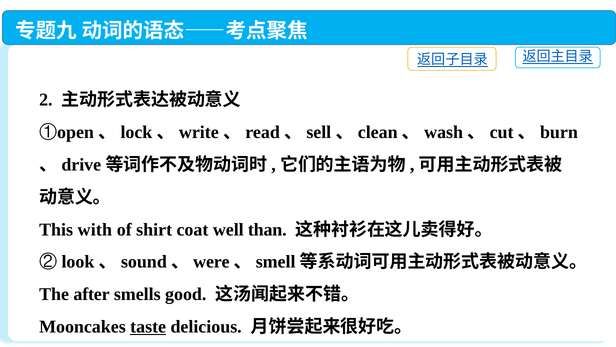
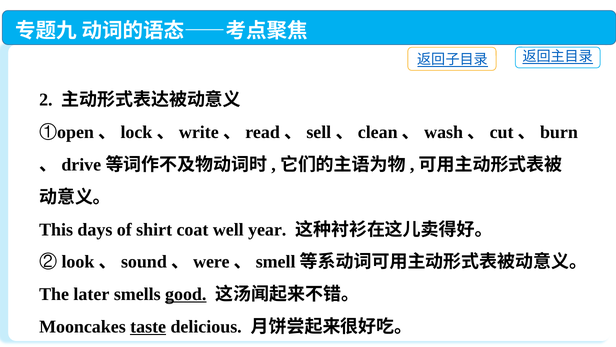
with: with -> days
than: than -> year
after: after -> later
good underline: none -> present
